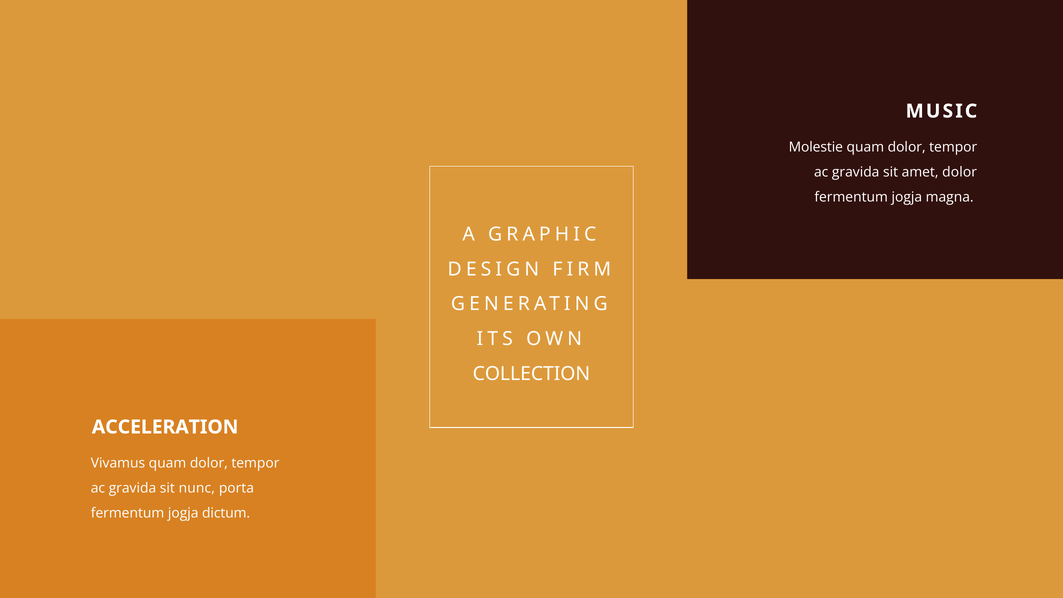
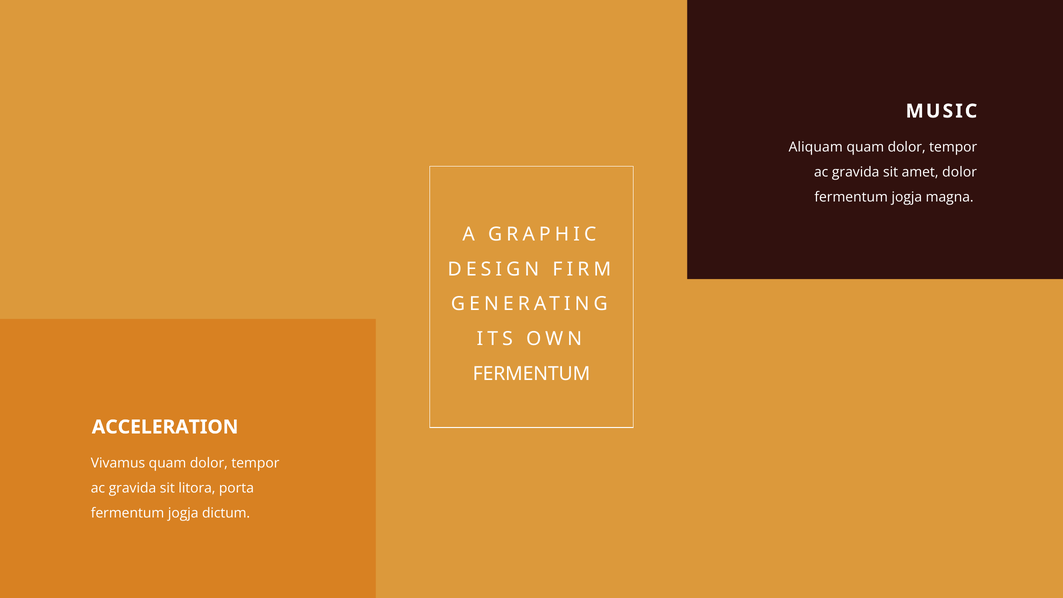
Molestie: Molestie -> Aliquam
COLLECTION at (531, 374): COLLECTION -> FERMENTUM
nunc: nunc -> litora
